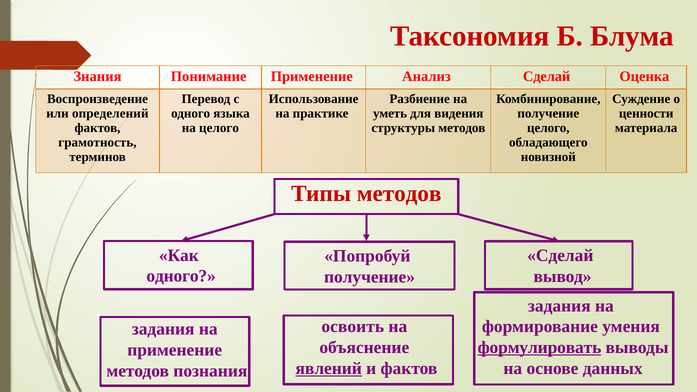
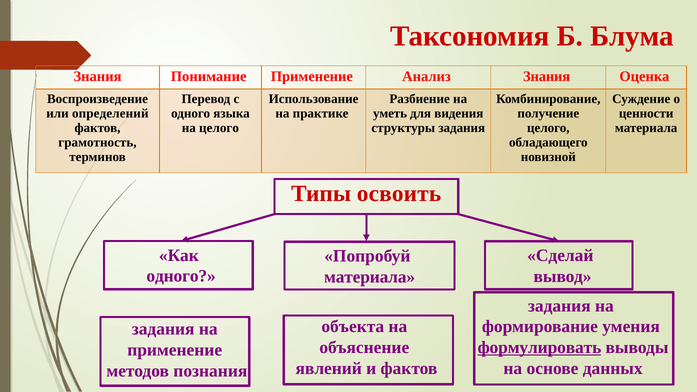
Анализ Сделай: Сделай -> Знания
структуры методов: методов -> задания
Типы методов: методов -> освоить
получение at (370, 277): получение -> материала
освоить: освоить -> объекта
явлений underline: present -> none
